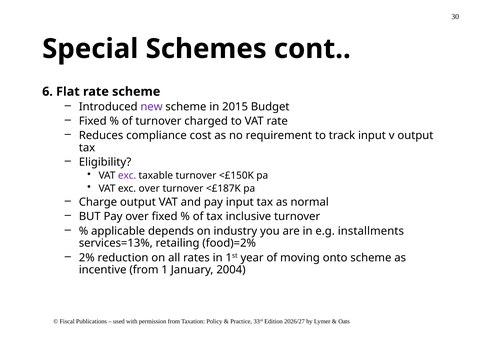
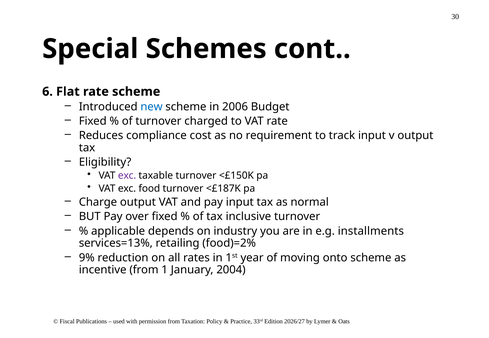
new colour: purple -> blue
2015: 2015 -> 2006
exc over: over -> food
2%: 2% -> 9%
